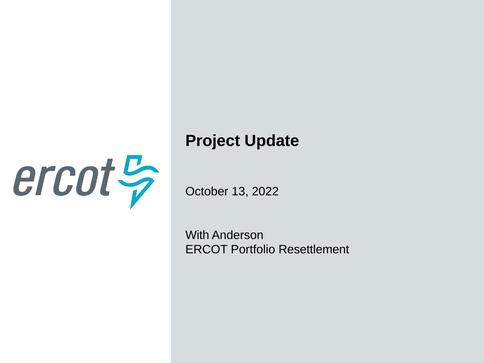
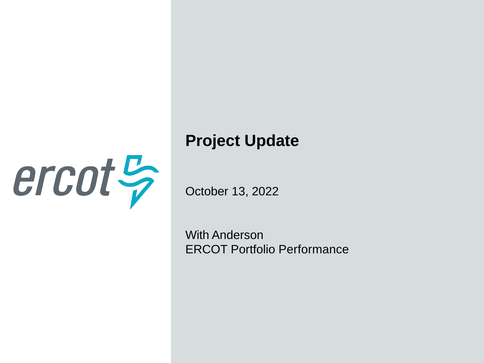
Resettlement: Resettlement -> Performance
